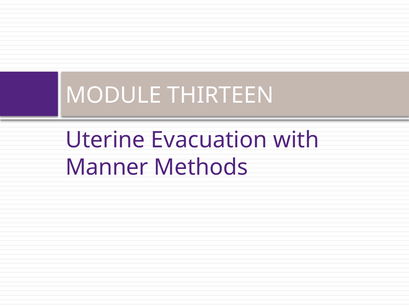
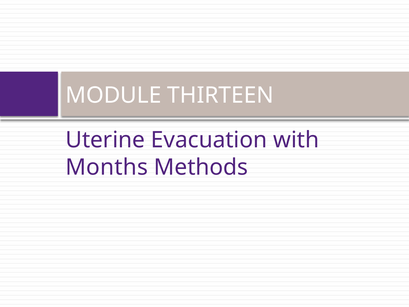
Manner: Manner -> Months
